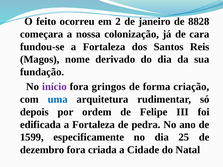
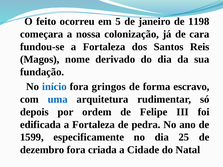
2: 2 -> 5
8828: 8828 -> 1198
início colour: purple -> blue
criação: criação -> escravo
